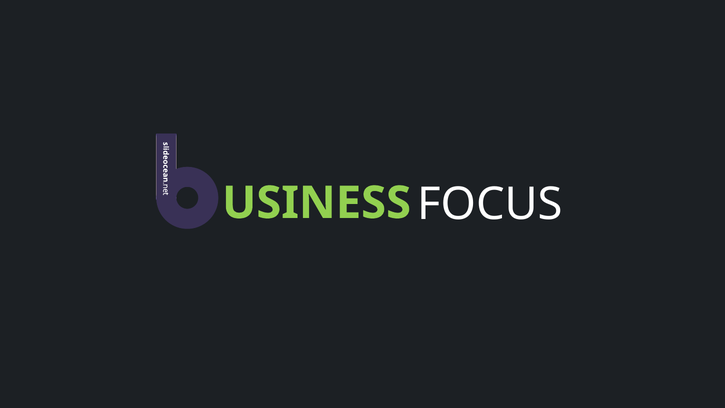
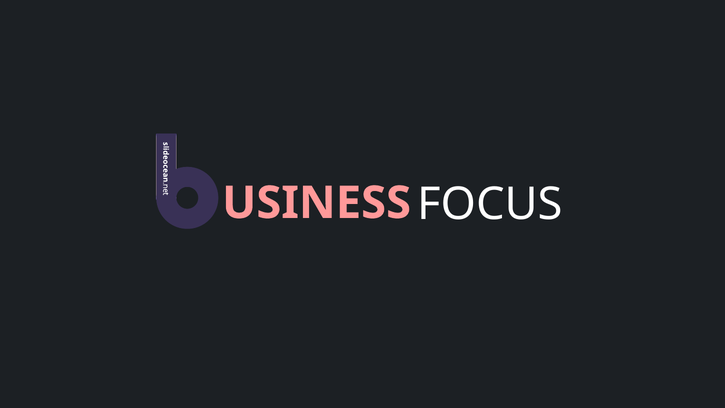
USINESS colour: light green -> pink
